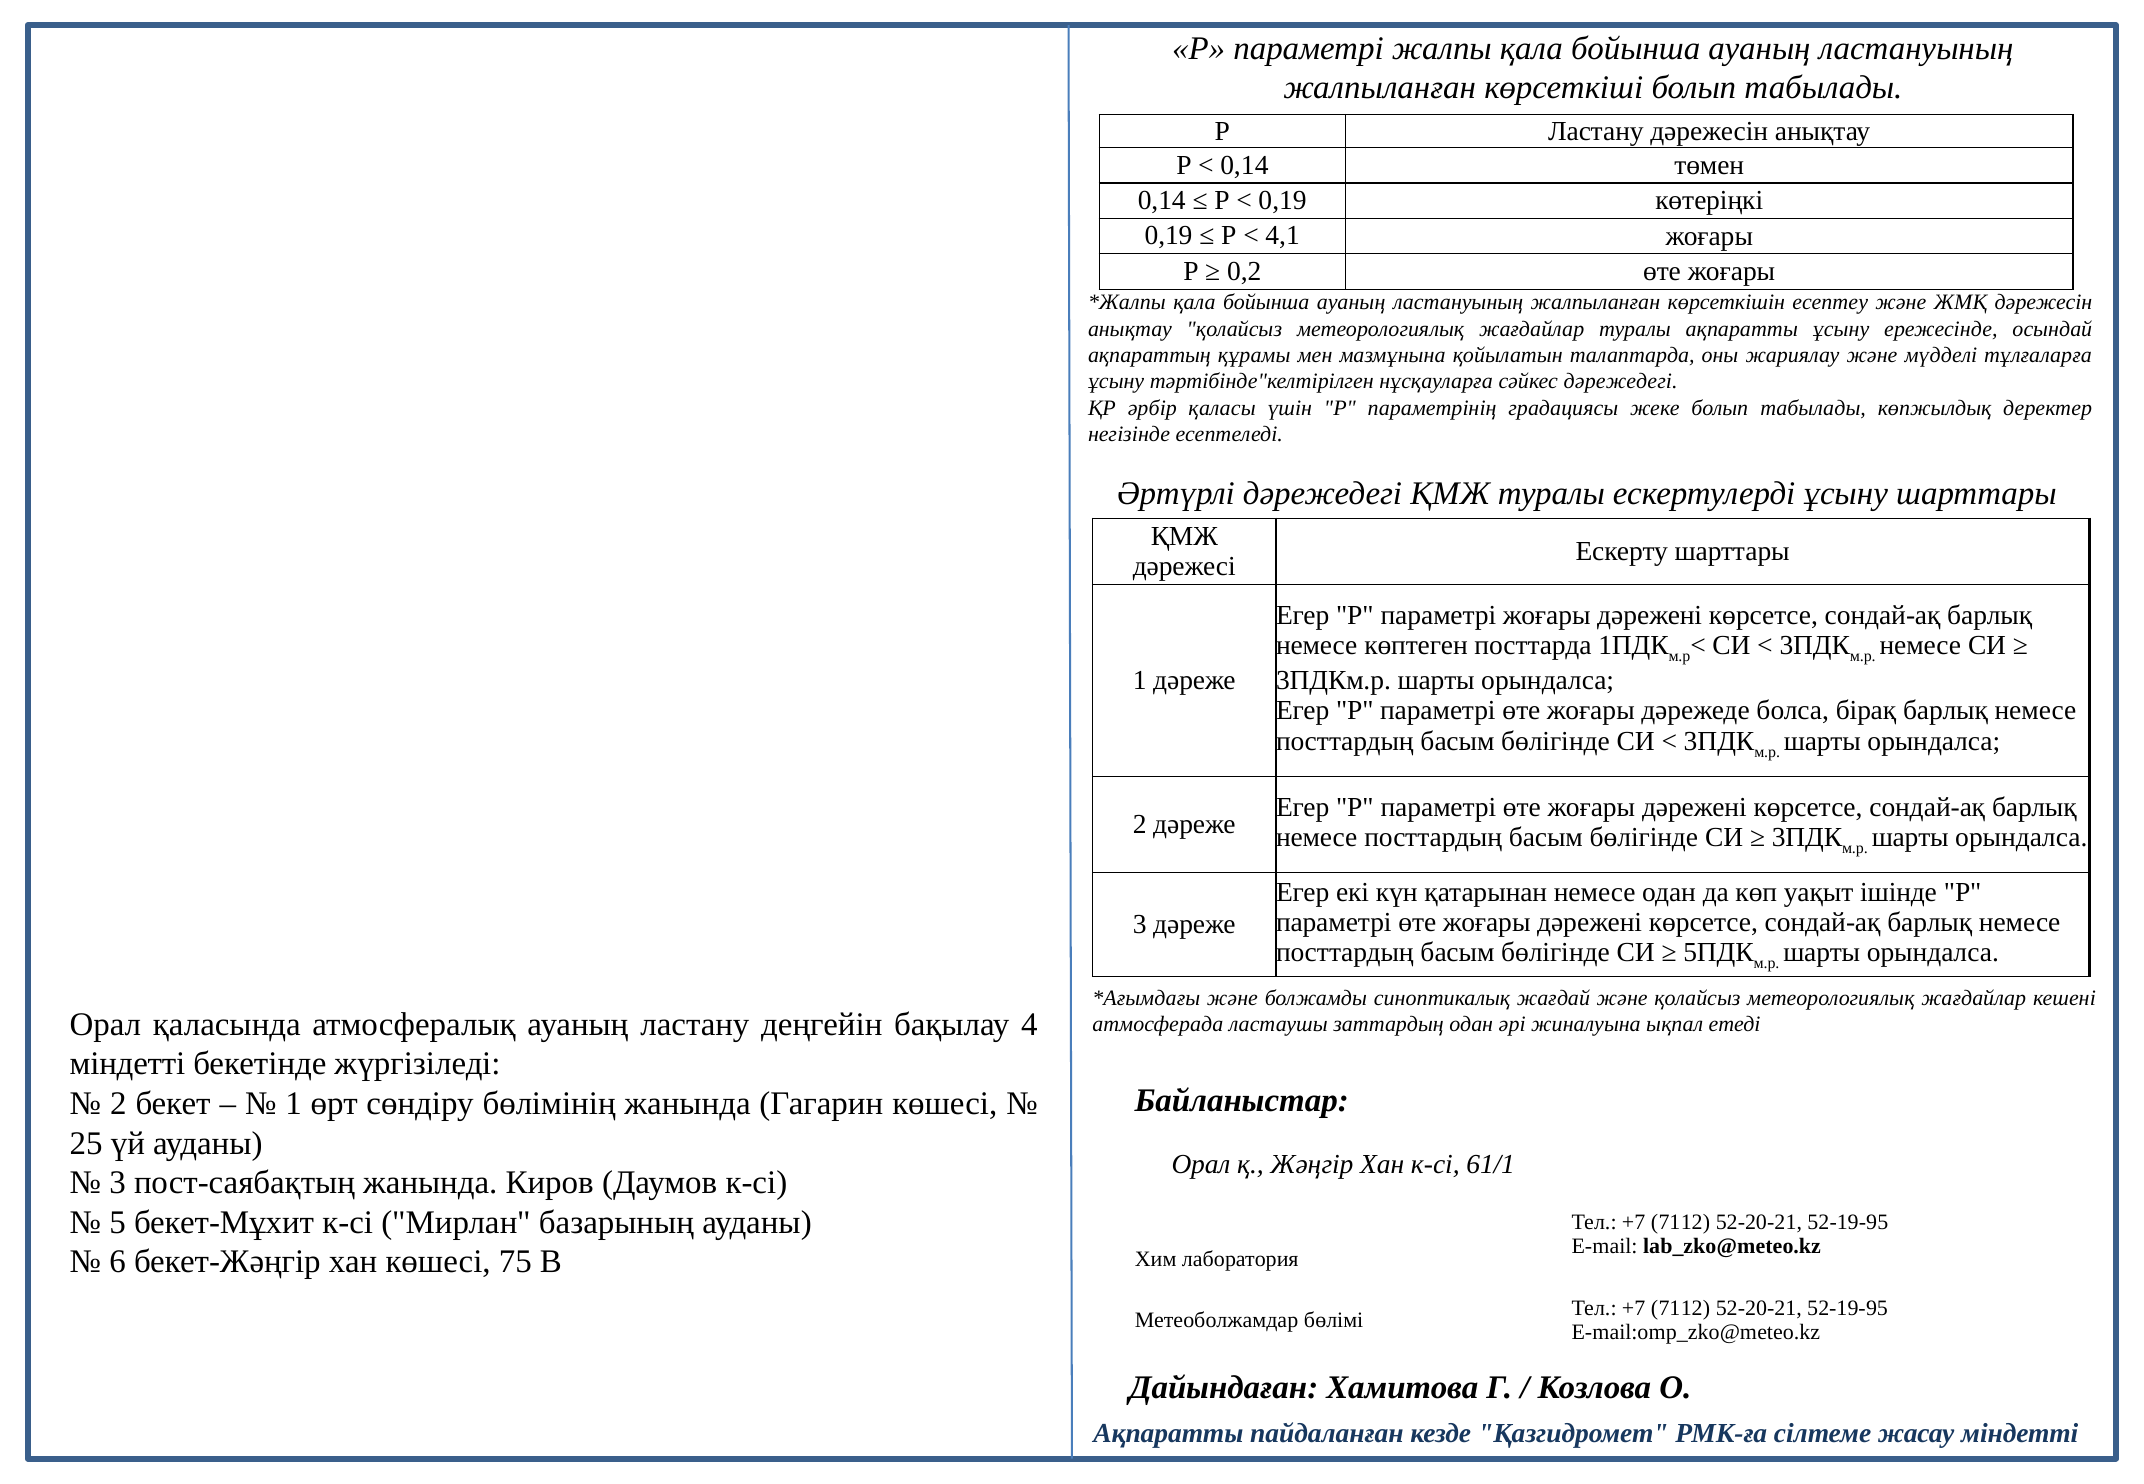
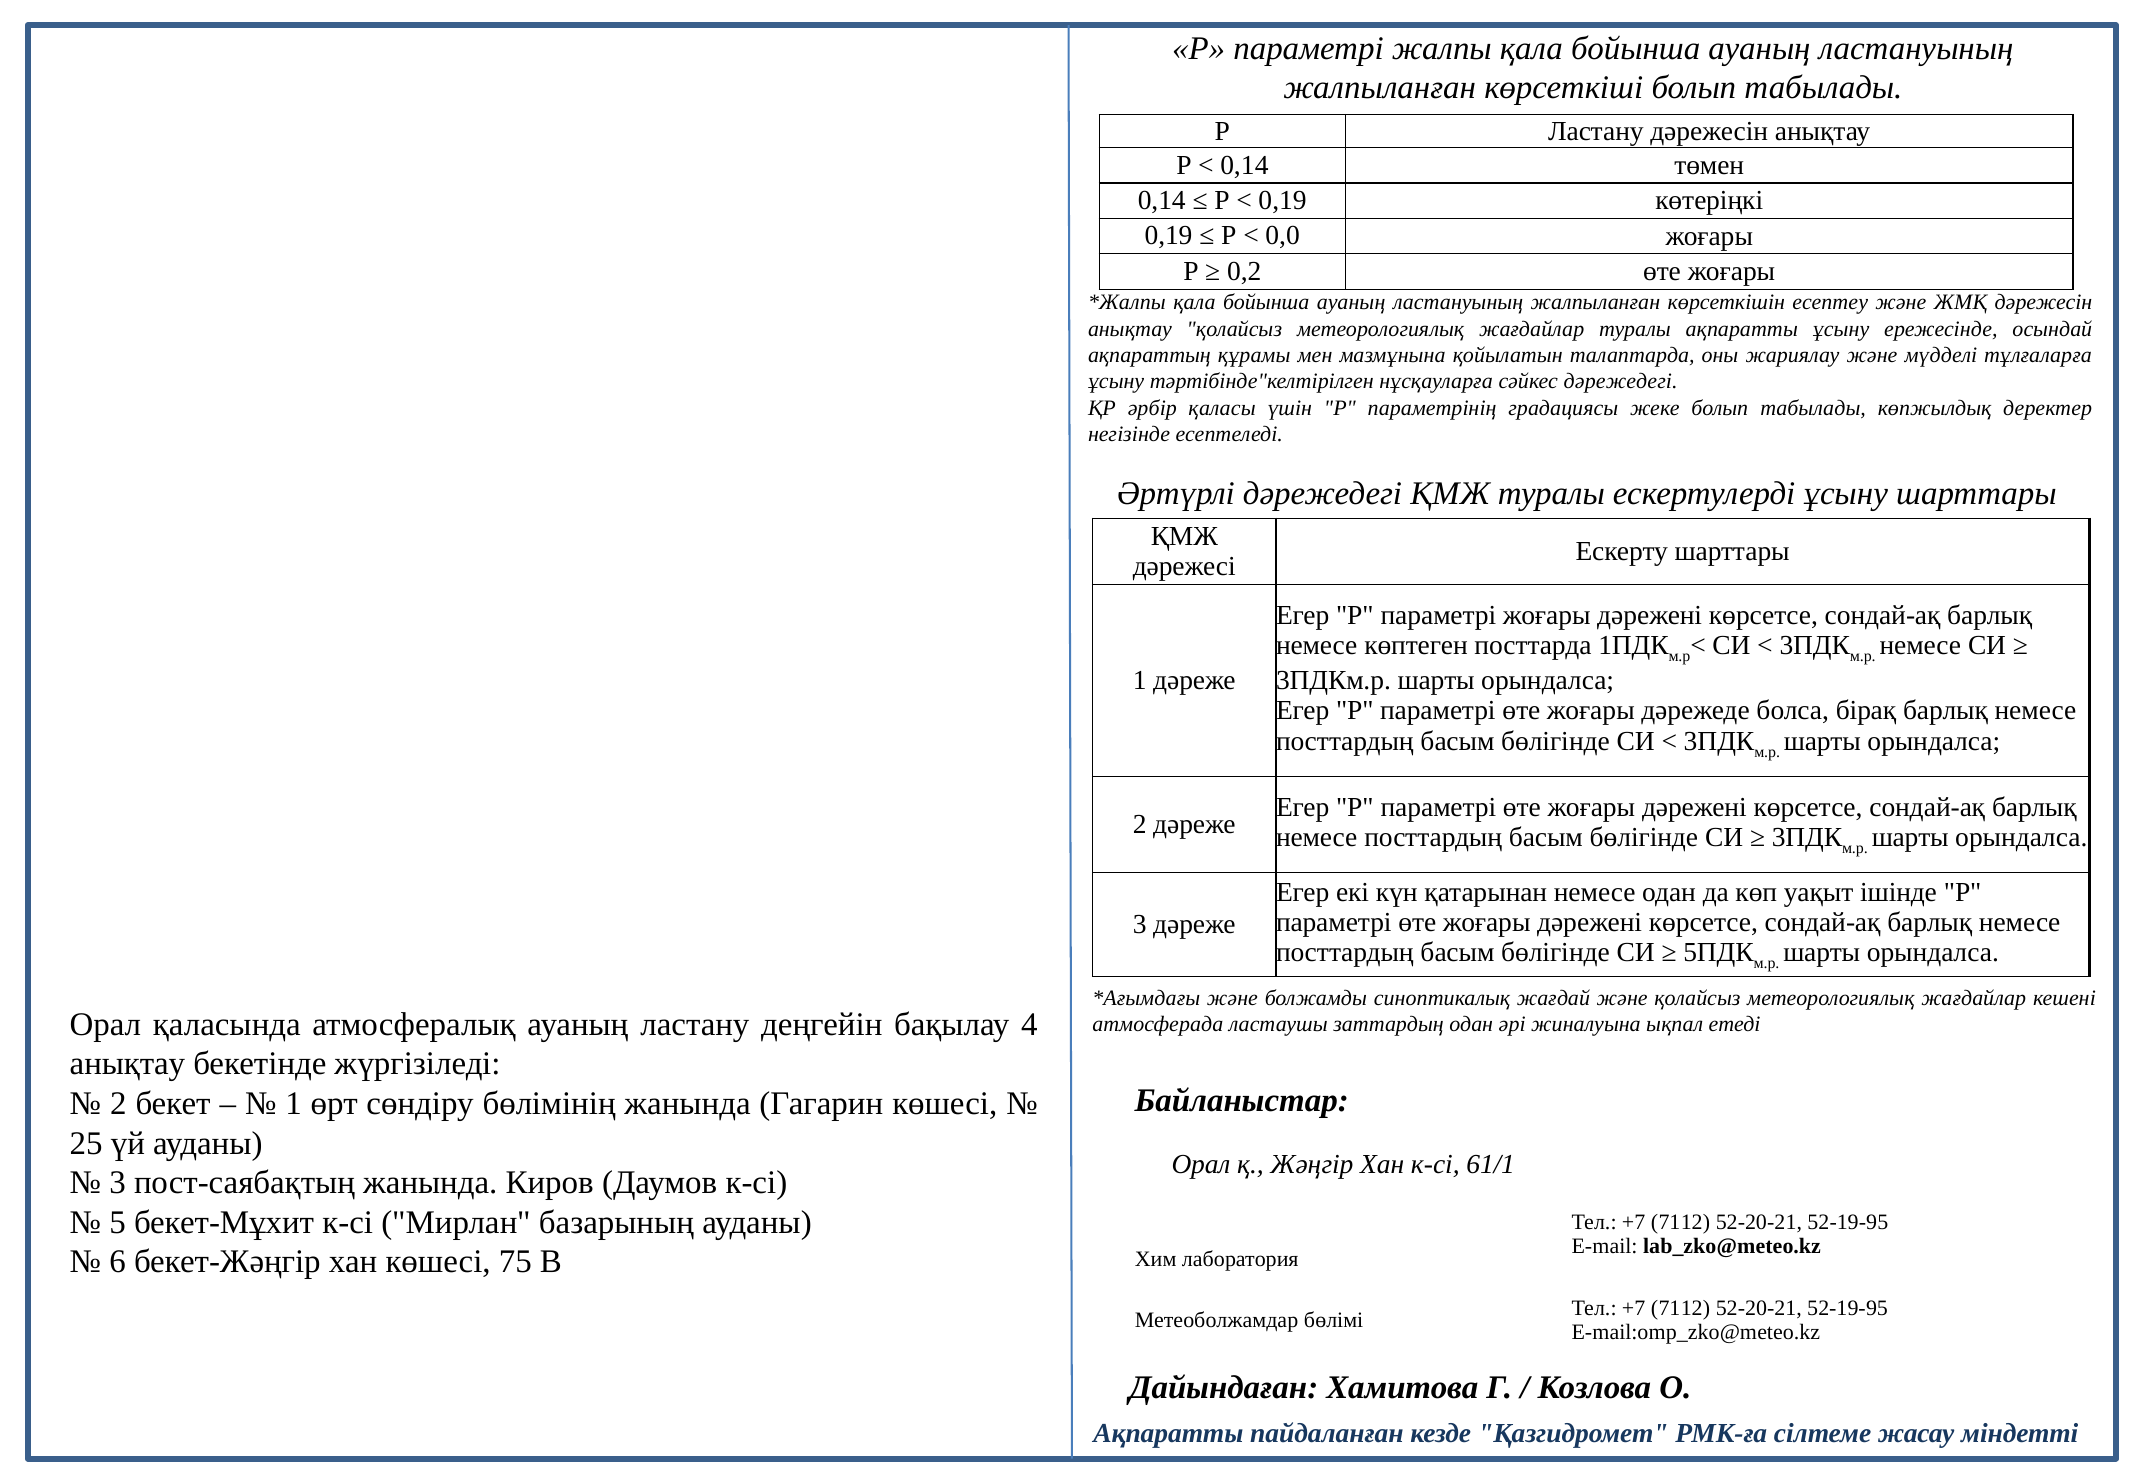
4,1: 4,1 -> 0,0
міндетті at (127, 1064): міндетті -> анықтау
